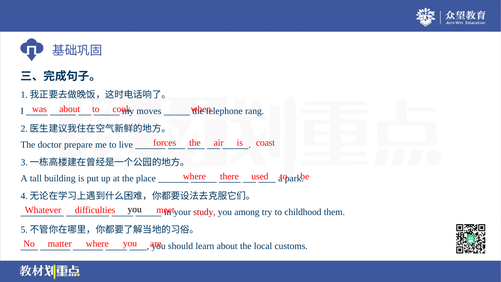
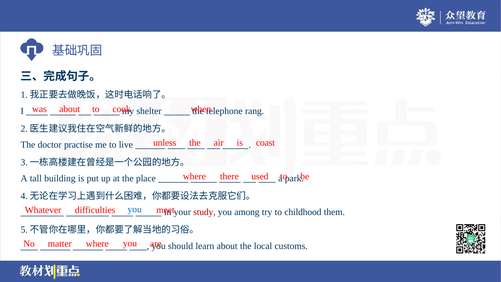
moves: moves -> shelter
forces: forces -> unless
prepare: prepare -> practise
you at (135, 209) colour: black -> blue
